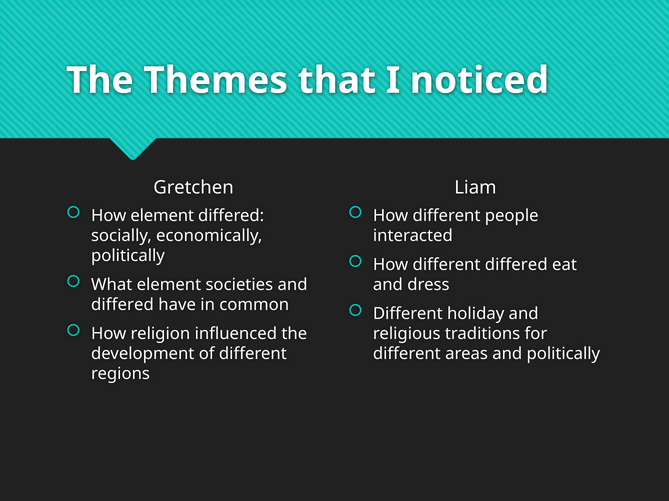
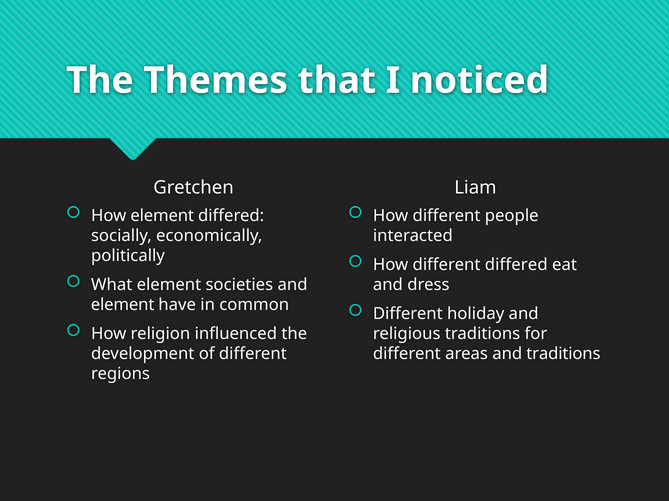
differed at (122, 305): differed -> element
and politically: politically -> traditions
